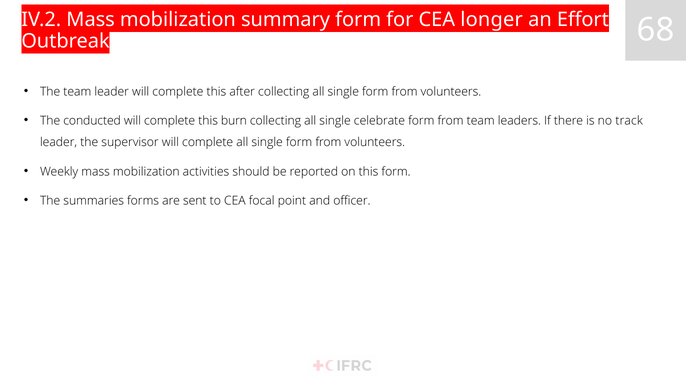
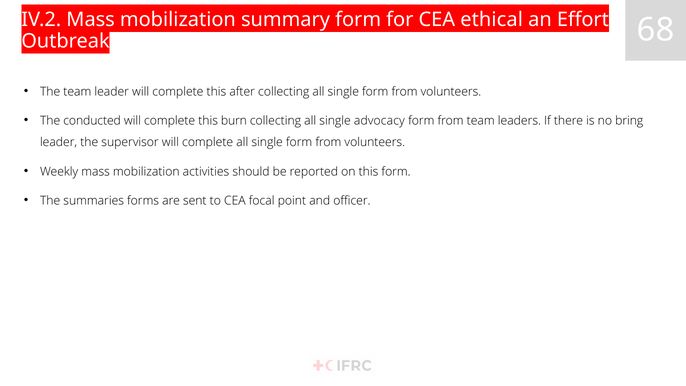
longer: longer -> ethical
celebrate: celebrate -> advocacy
track: track -> bring
